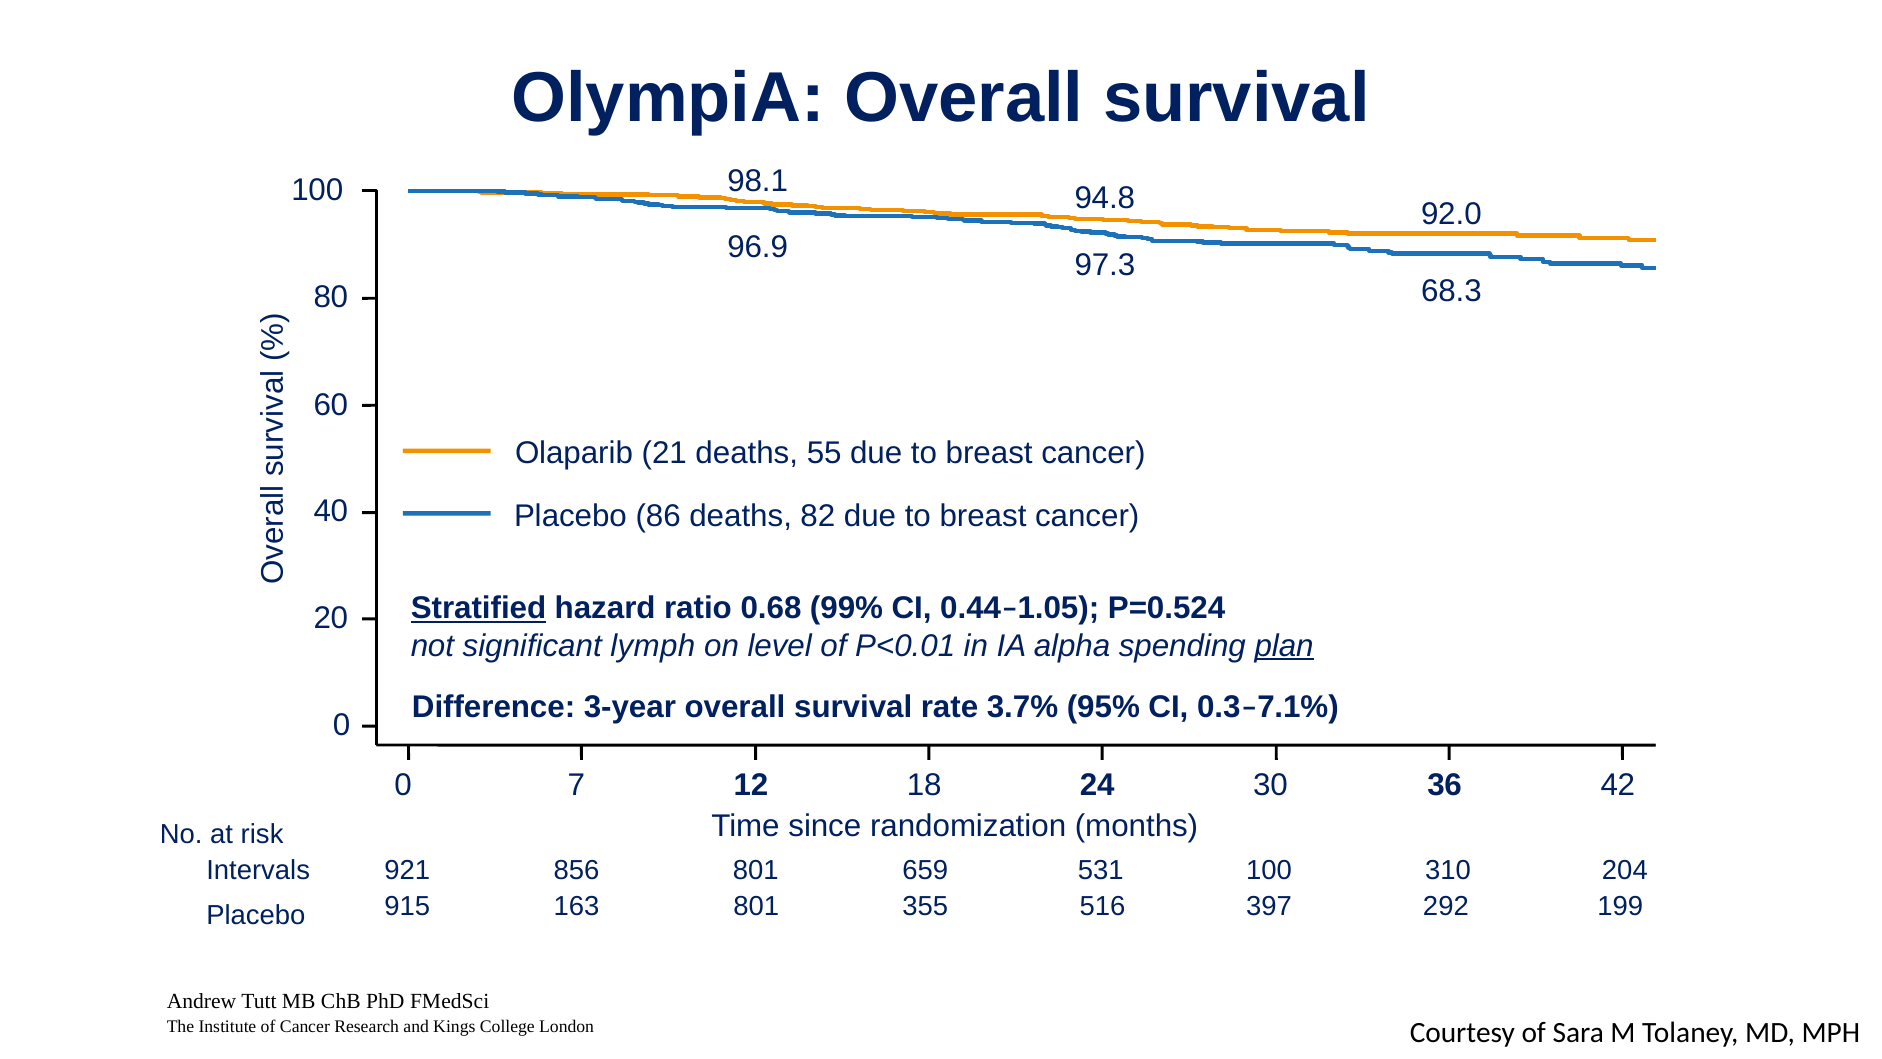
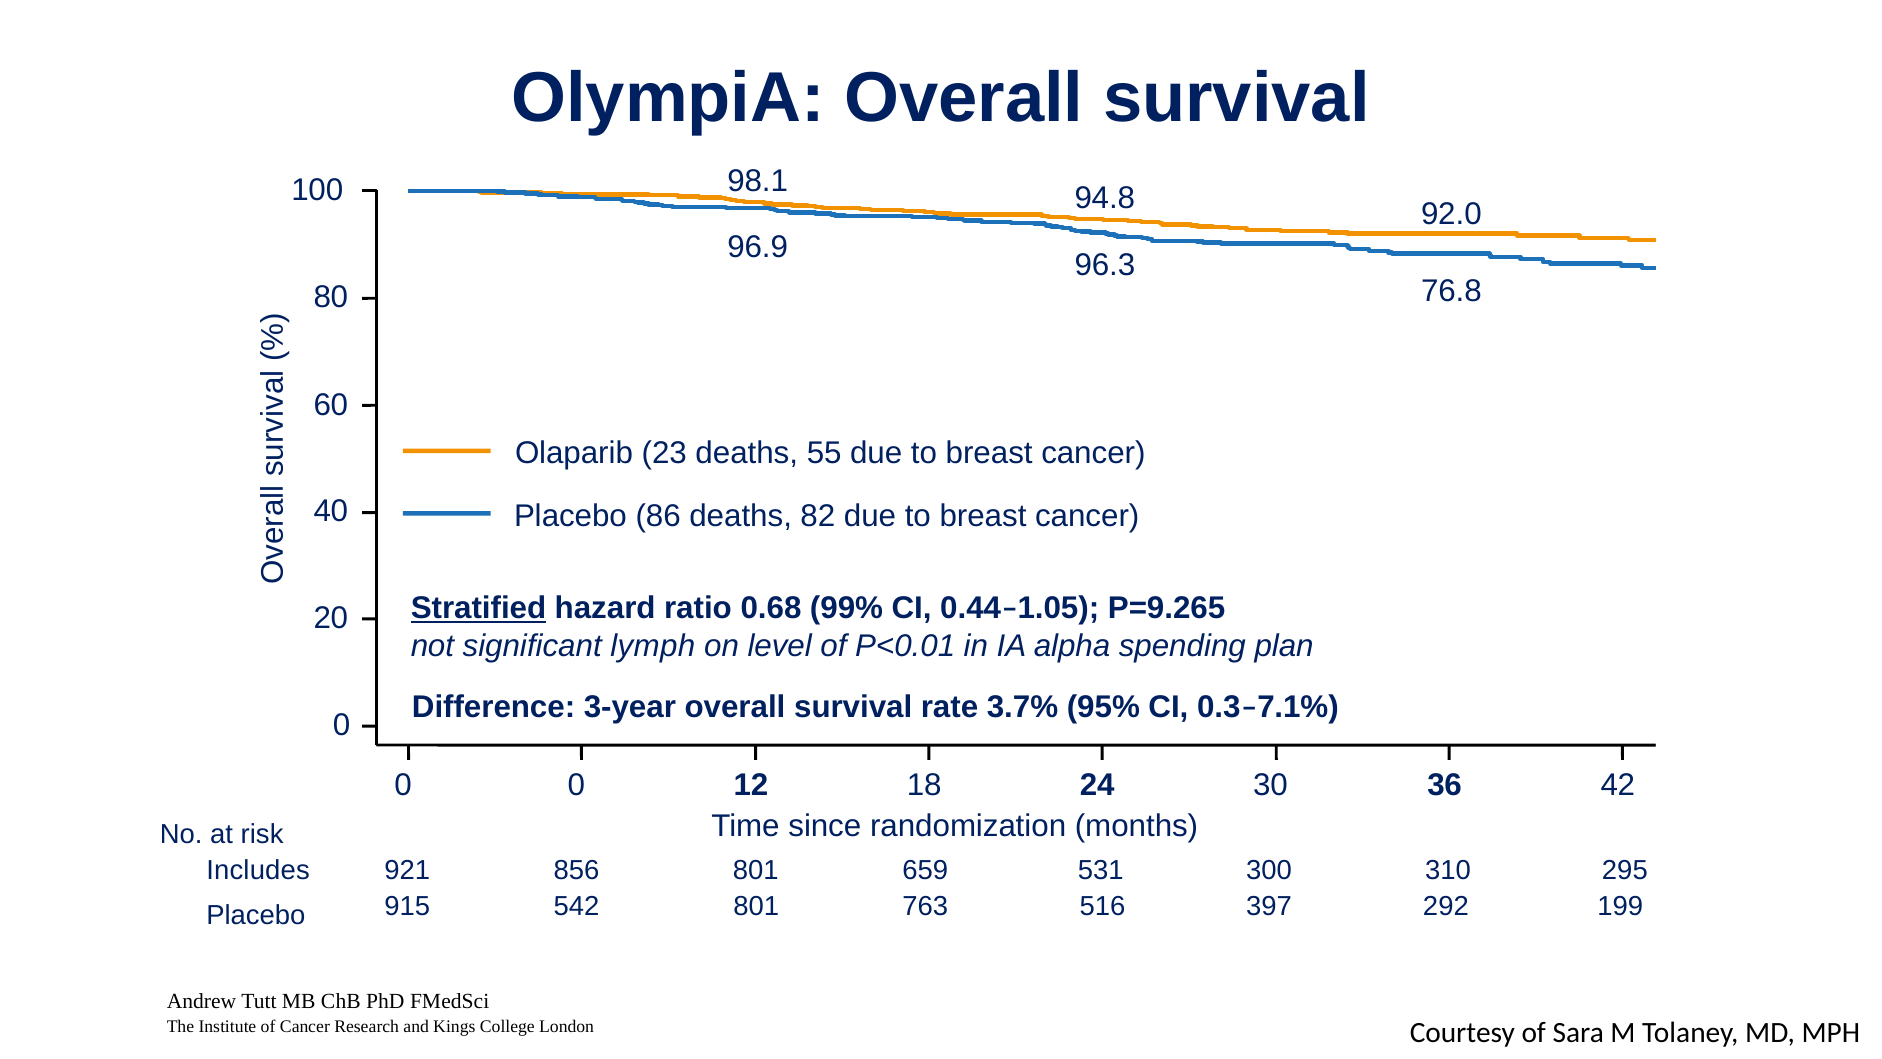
97.3: 97.3 -> 96.3
68.3: 68.3 -> 76.8
21: 21 -> 23
P=0.524: P=0.524 -> P=9.265
plan underline: present -> none
0 7: 7 -> 0
Intervals: Intervals -> Includes
531 100: 100 -> 300
204: 204 -> 295
163: 163 -> 542
355: 355 -> 763
